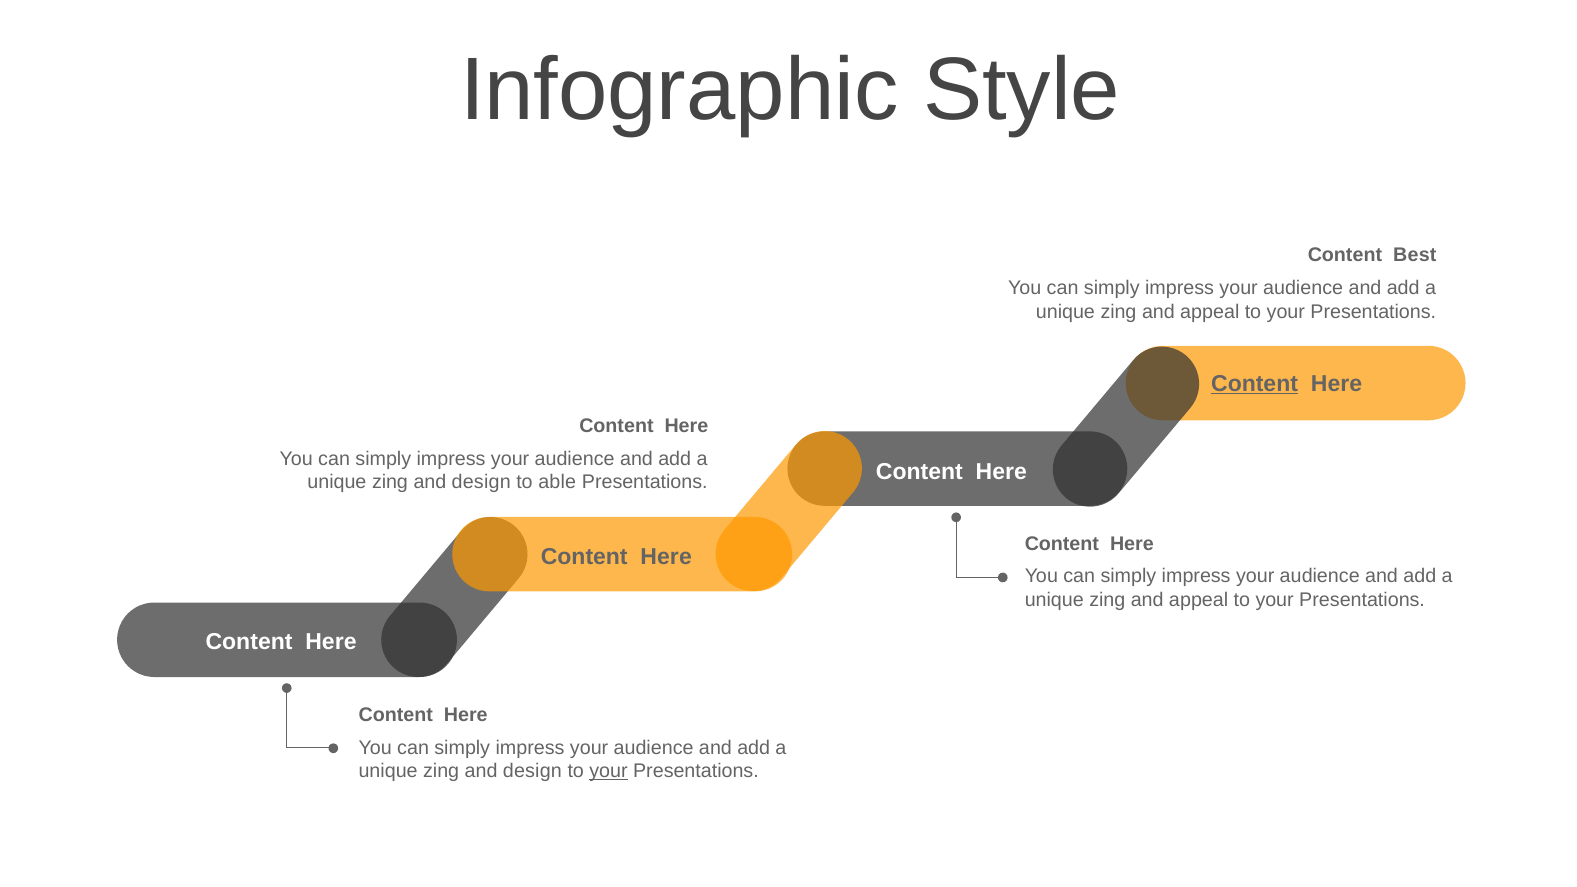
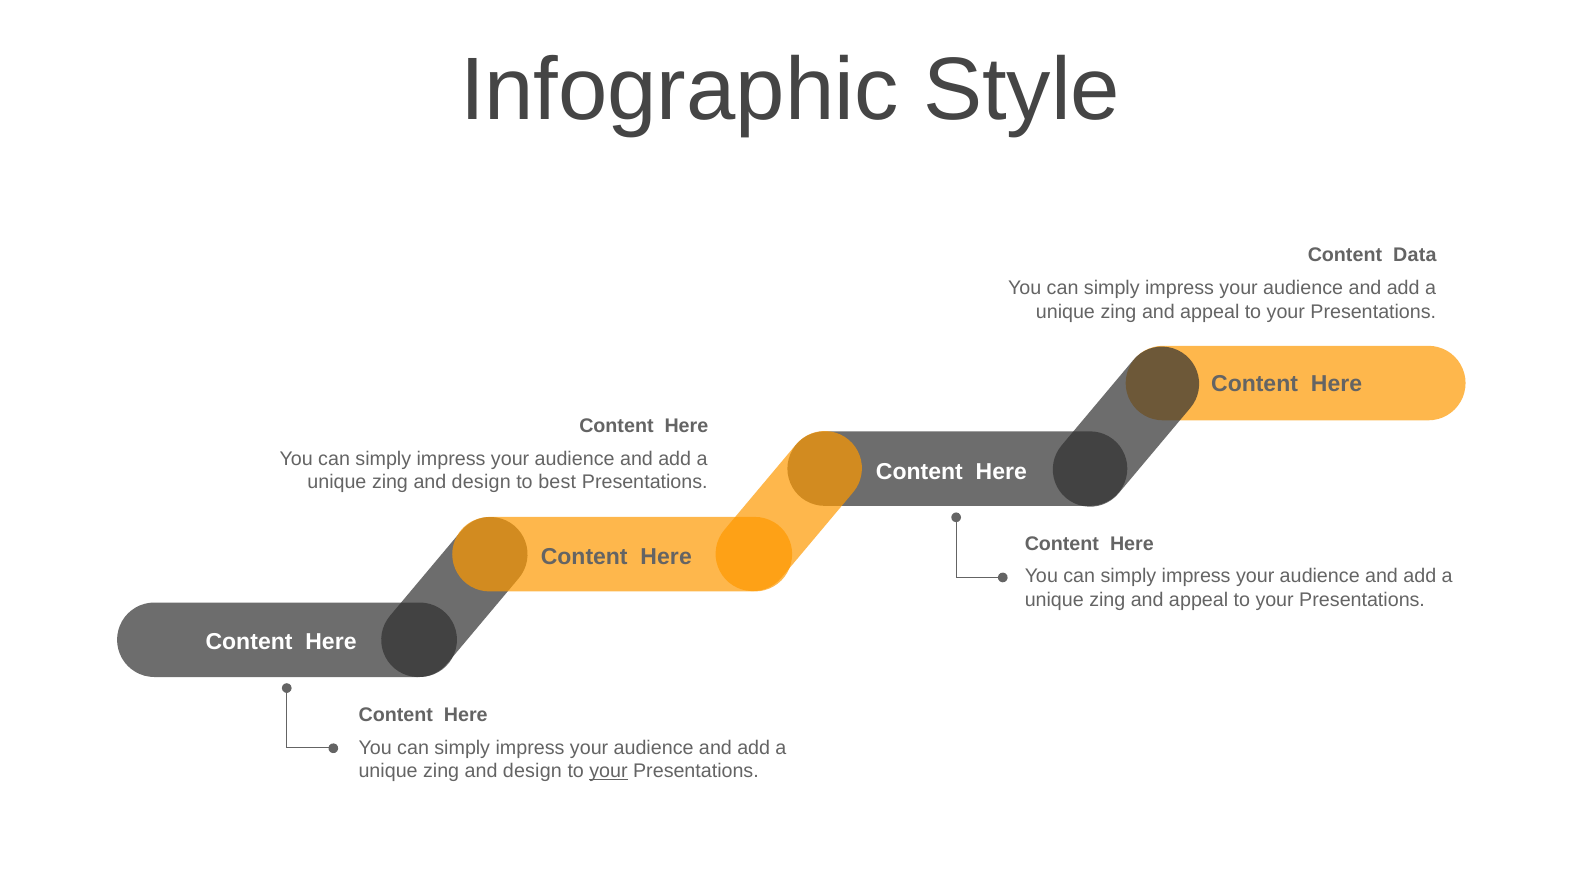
Best: Best -> Data
Content at (1255, 384) underline: present -> none
able: able -> best
